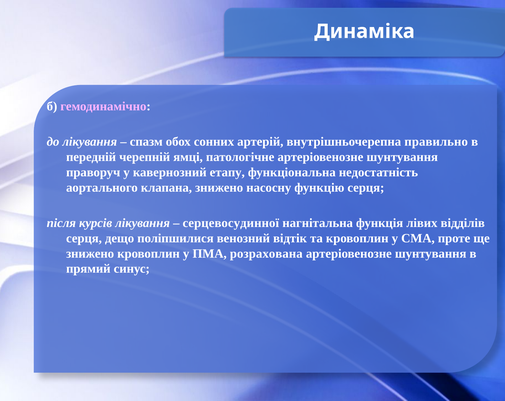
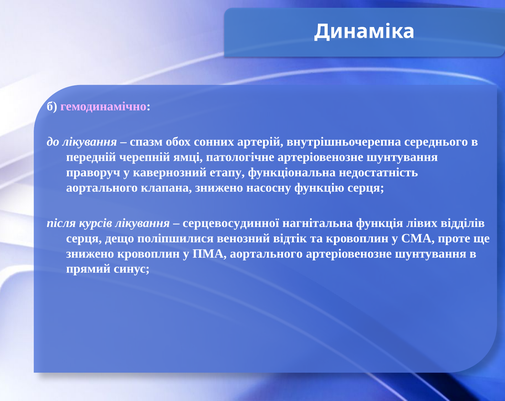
правильно: правильно -> середнього
ПМА розрахована: розрахована -> аортального
